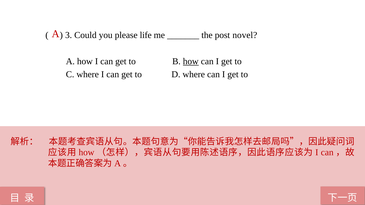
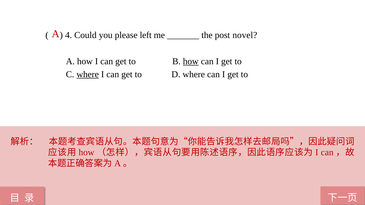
3: 3 -> 4
life: life -> left
where at (88, 75) underline: none -> present
